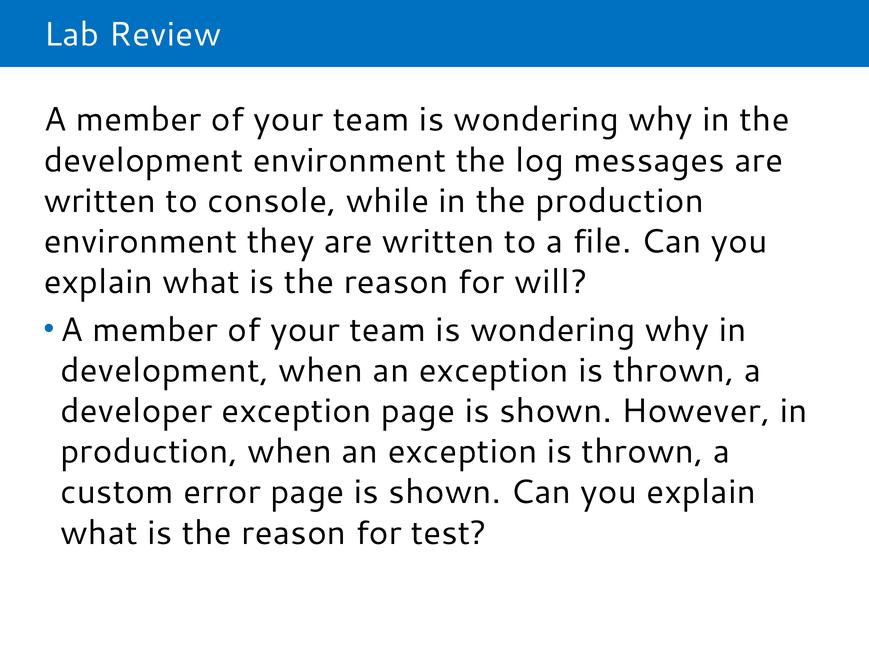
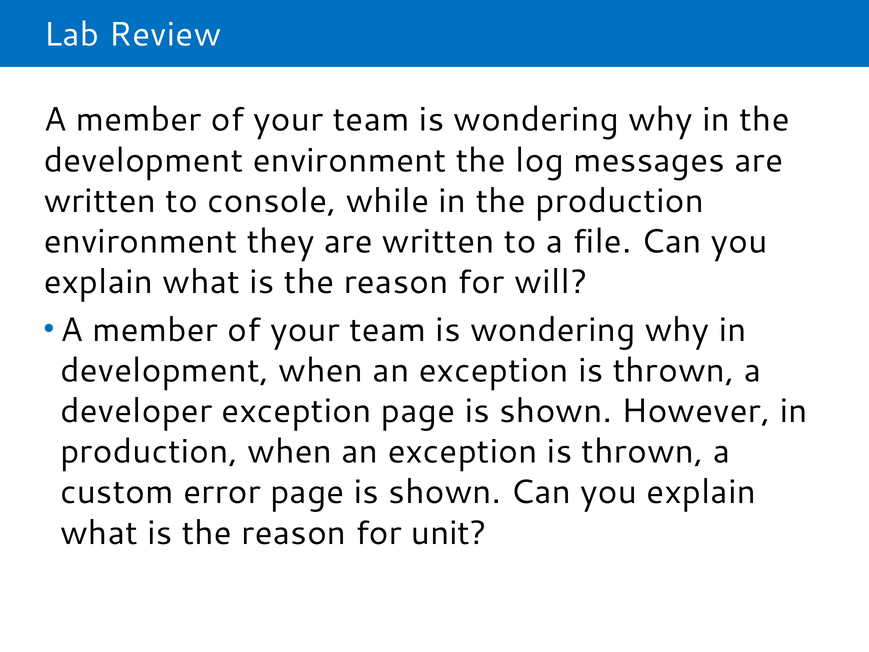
test: test -> unit
